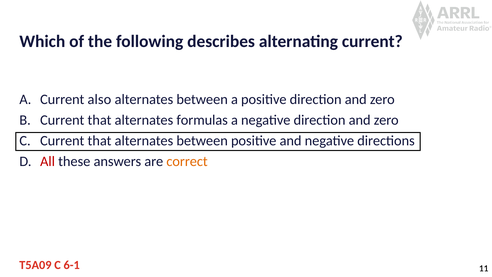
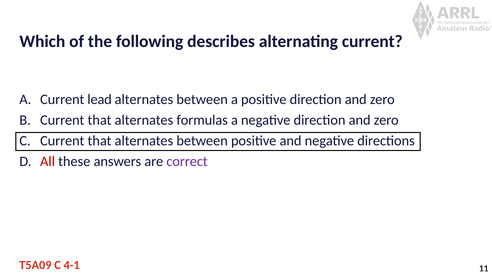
also: also -> lead
correct colour: orange -> purple
6-1: 6-1 -> 4-1
